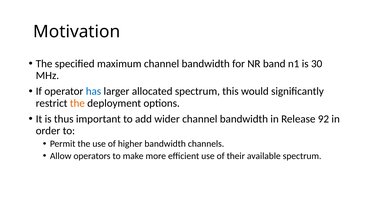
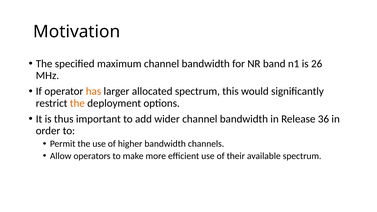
30: 30 -> 26
has colour: blue -> orange
92: 92 -> 36
